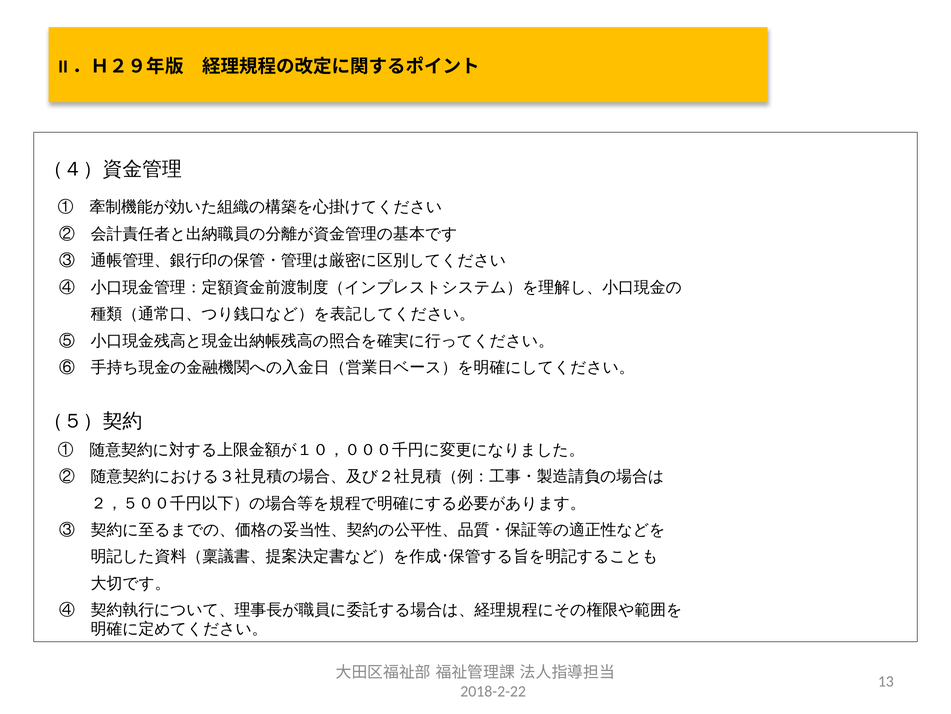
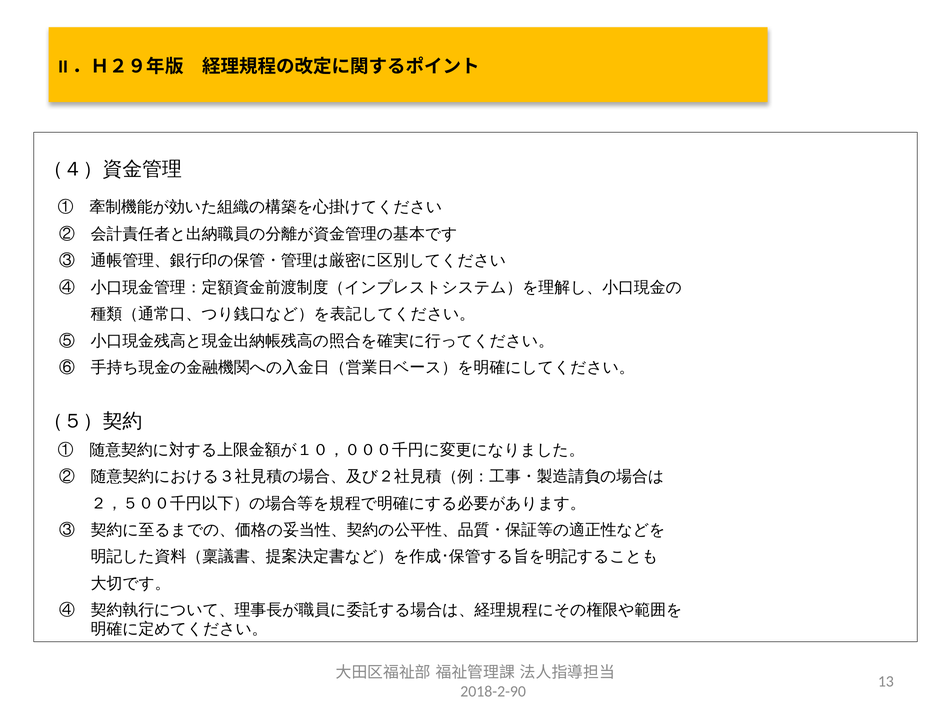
2018-2-22: 2018-2-22 -> 2018-2-90
